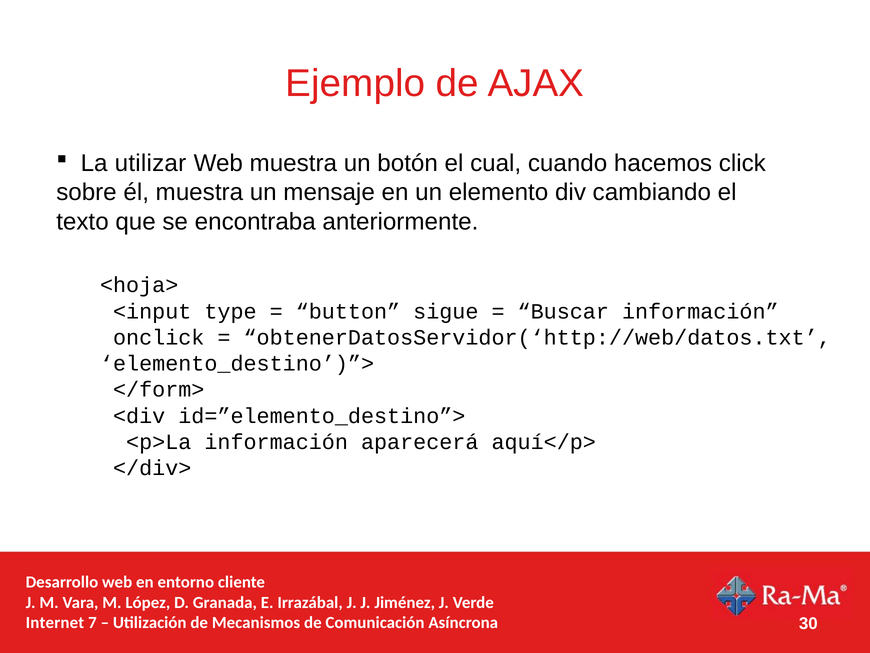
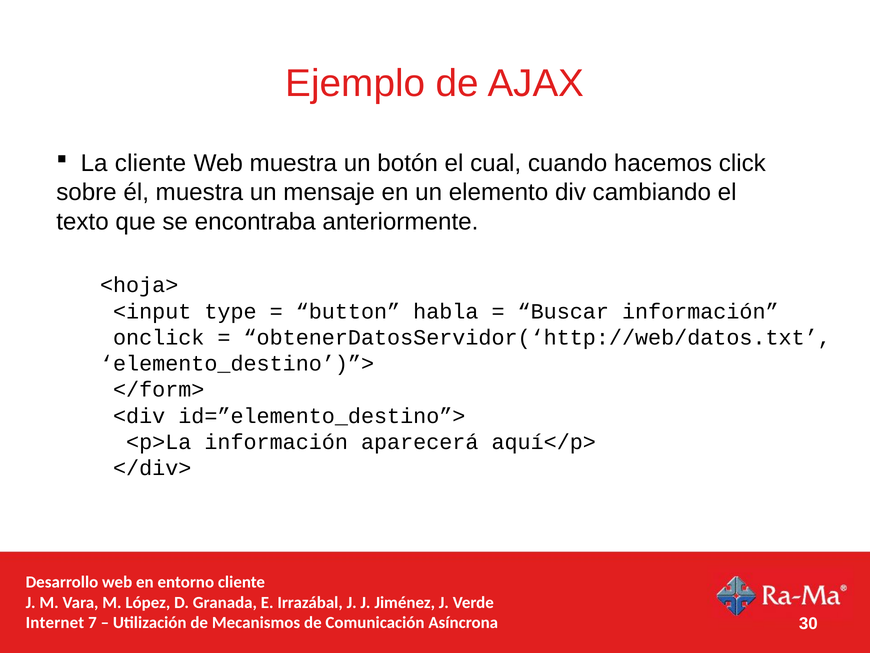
La utilizar: utilizar -> cliente
sigue: sigue -> habla
